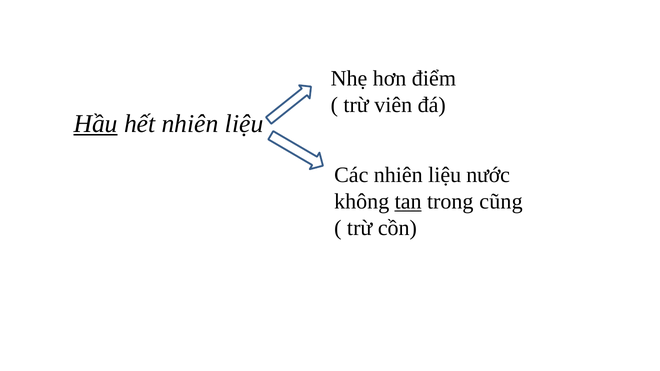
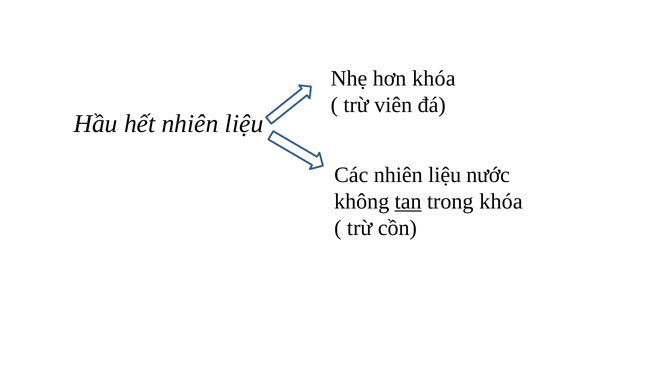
hơn điểm: điểm -> khóa
Hầu underline: present -> none
trong cũng: cũng -> khóa
